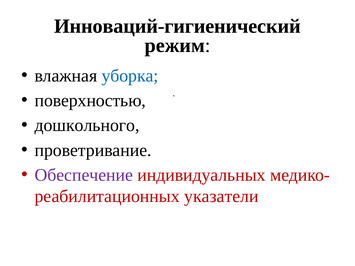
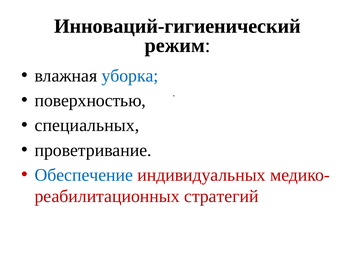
дошкольного: дошкольного -> специальных
Обеспечение colour: purple -> blue
указатели: указатели -> стратегий
